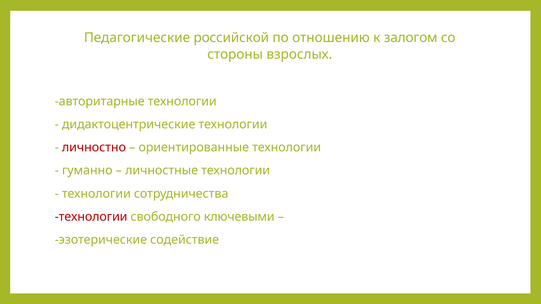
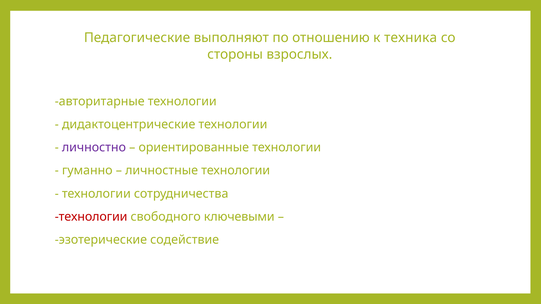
российской: российской -> выполняют
залогом: залогом -> техника
личностно colour: red -> purple
